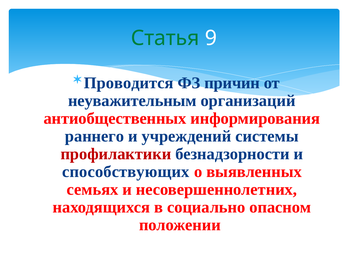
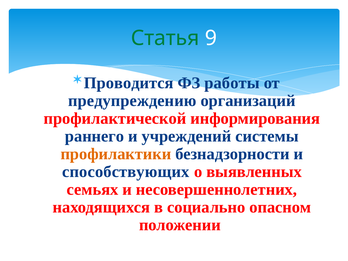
причин: причин -> работы
неуважительным: неуважительным -> предупреждению
антиобщественных: антиобщественных -> профилактической
профилактики colour: red -> orange
